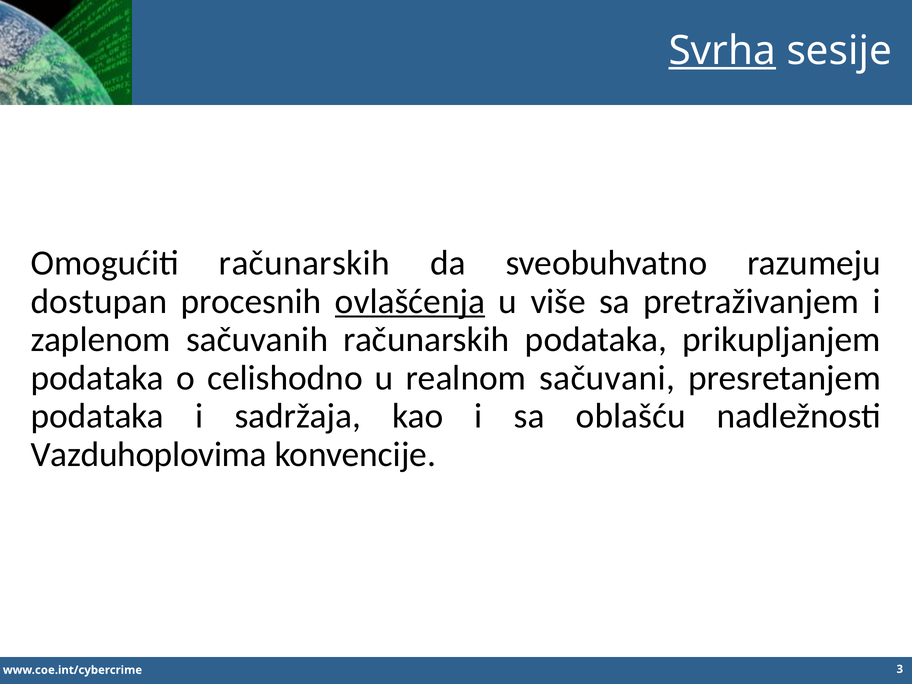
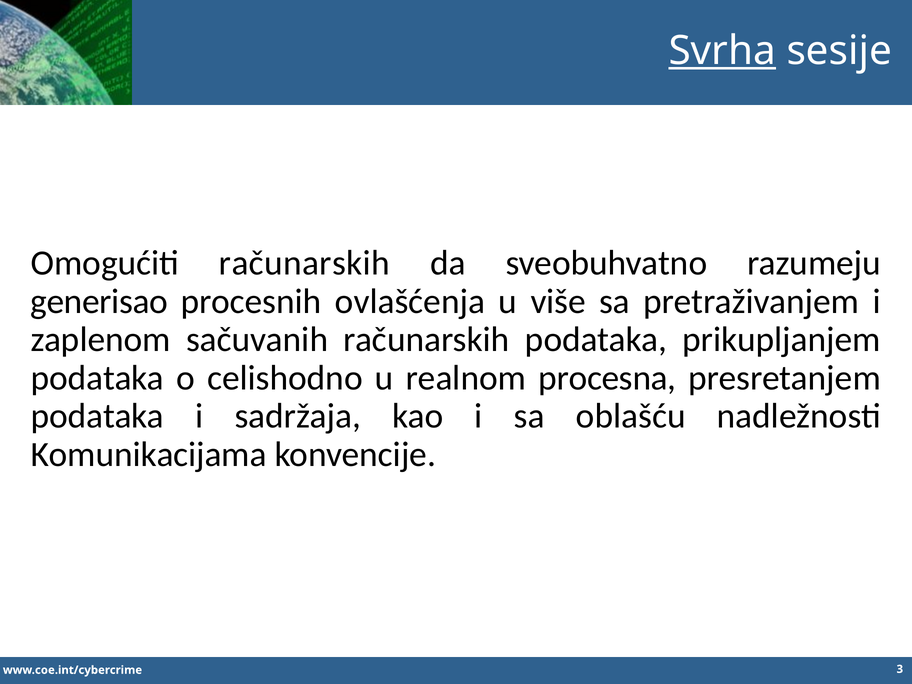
dostupan: dostupan -> generisao
ovlašćenja underline: present -> none
sačuvani: sačuvani -> procesna
Vazduhoplovima: Vazduhoplovima -> Komunikacijama
